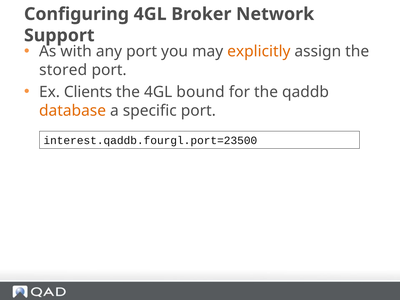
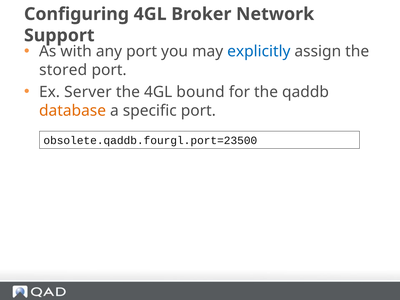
explicitly colour: orange -> blue
Clients: Clients -> Server
interest.qaddb.fourgl.port=23500: interest.qaddb.fourgl.port=23500 -> obsolete.qaddb.fourgl.port=23500
